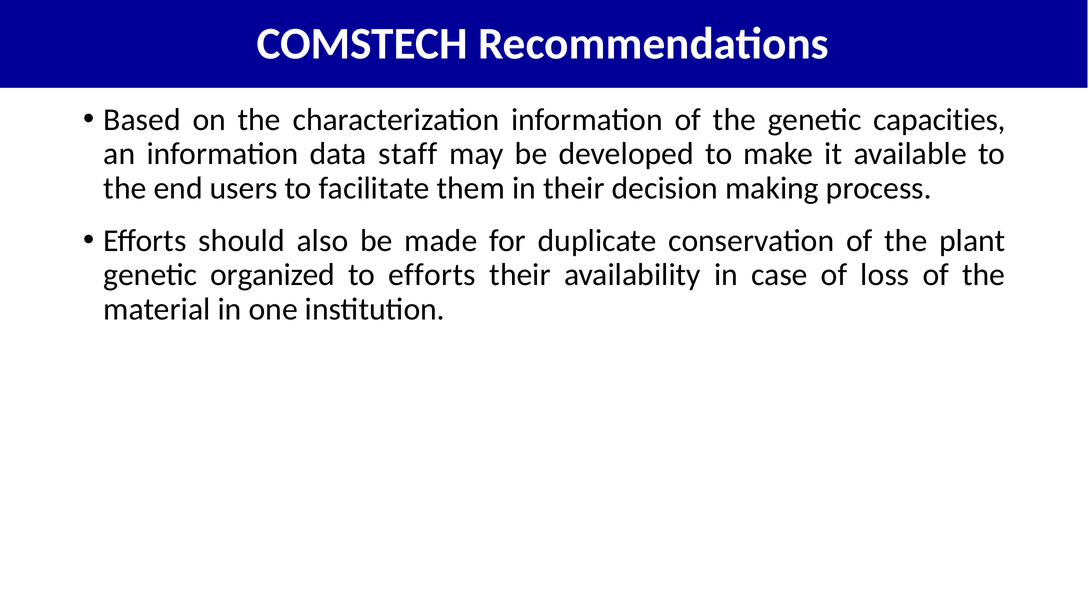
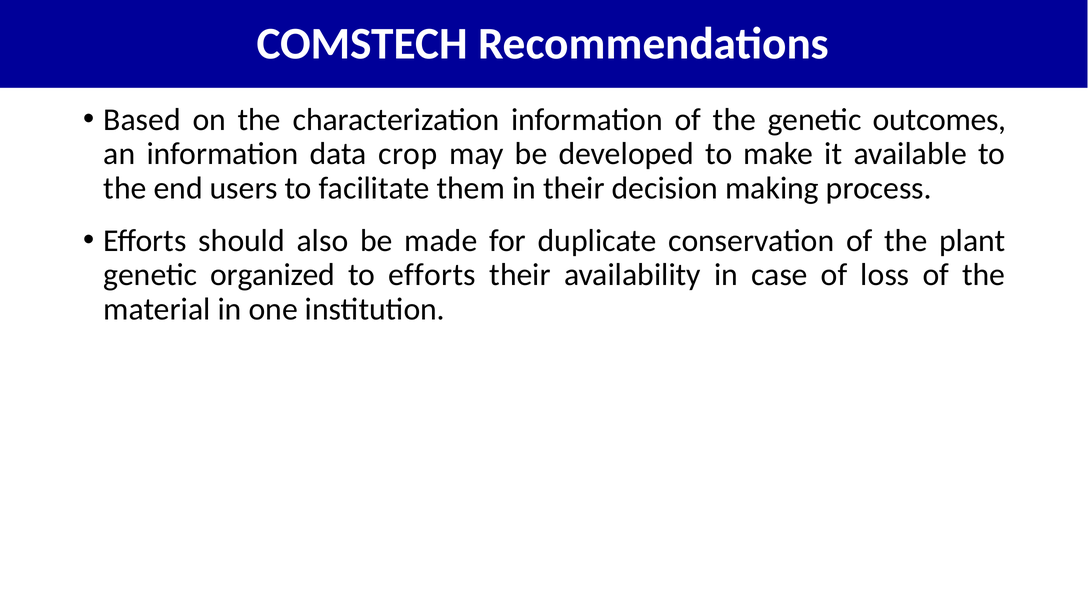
capacities: capacities -> outcomes
staff: staff -> crop
